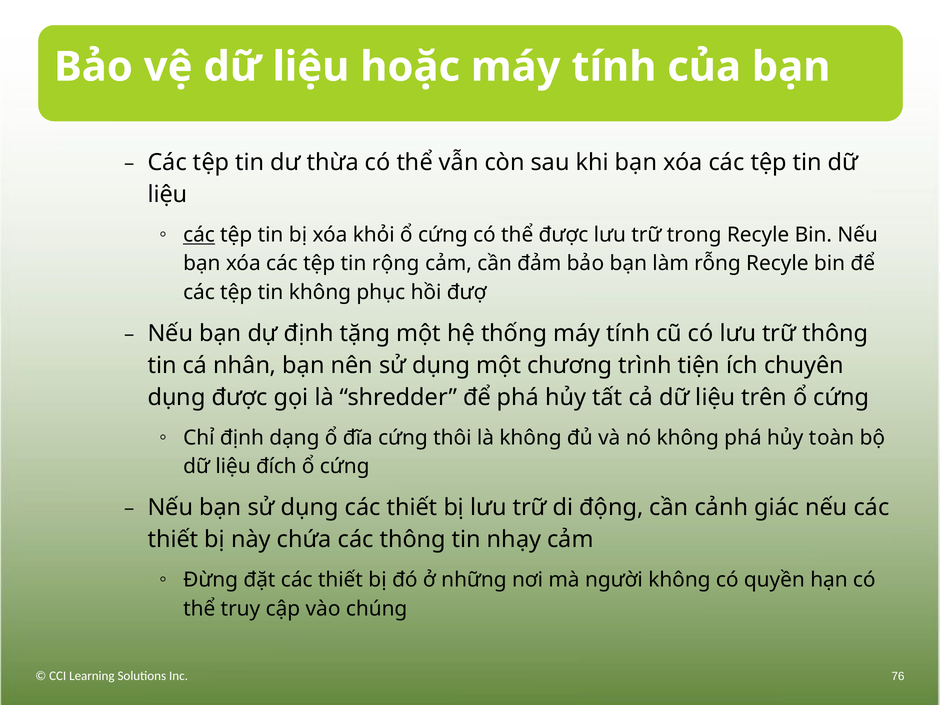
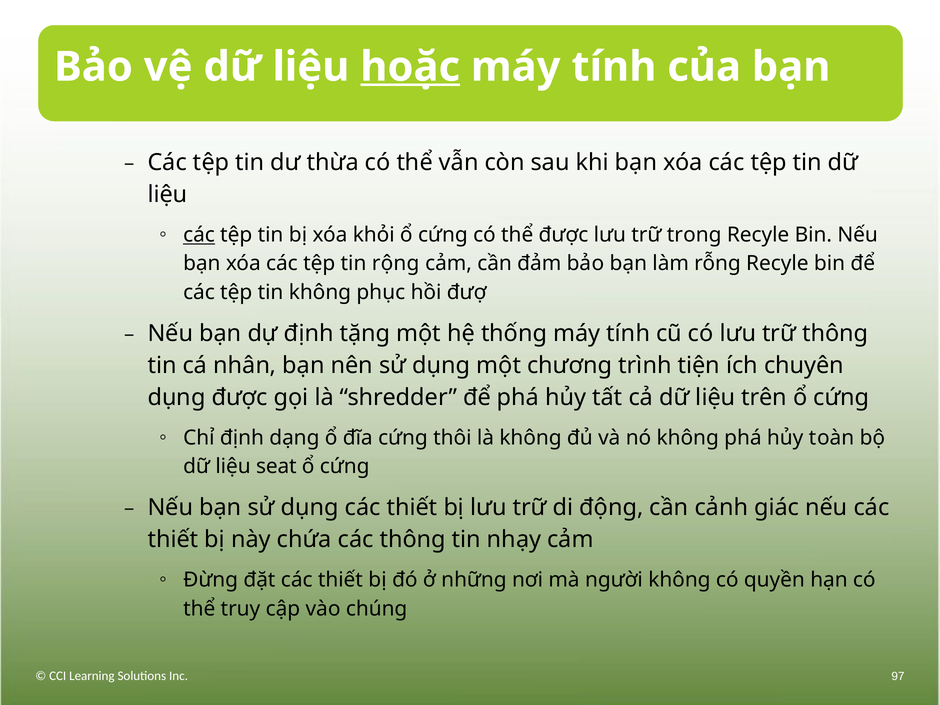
hoặc underline: none -> present
đích: đích -> seat
76: 76 -> 97
